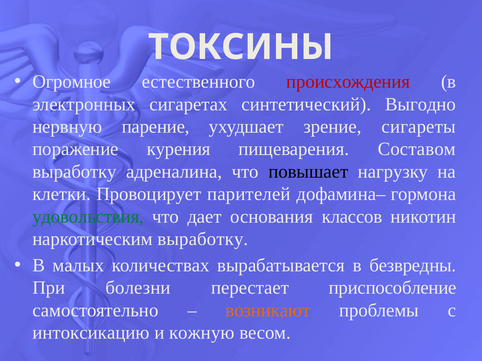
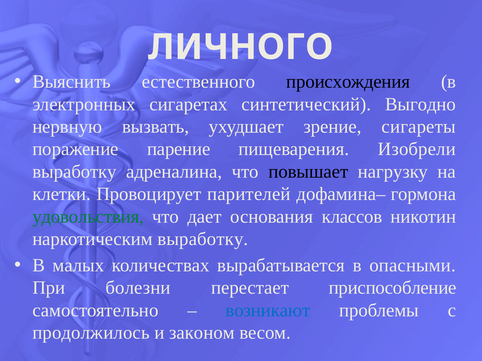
ТОКСИНЫ: ТОКСИНЫ -> ЛИЧНОГО
Огромное: Огромное -> Выяснить
происхождения colour: red -> black
парение: парение -> вызвать
курения: курения -> парение
Составом: Составом -> Изобрели
безвредны: безвредны -> опасными
возникают colour: orange -> blue
интоксикацию: интоксикацию -> продолжилось
кожную: кожную -> законом
